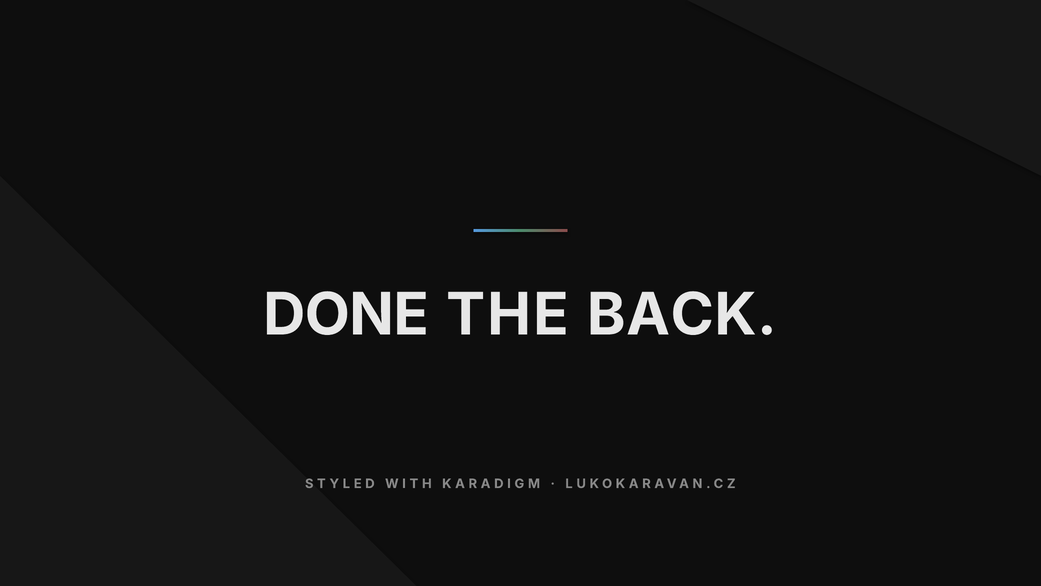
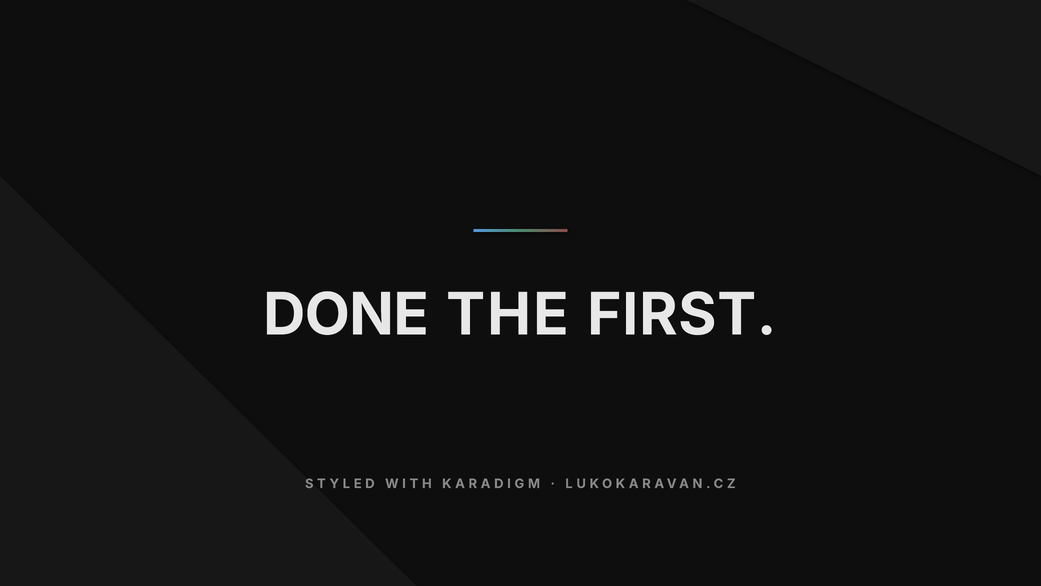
BACK: BACK -> FIRST
